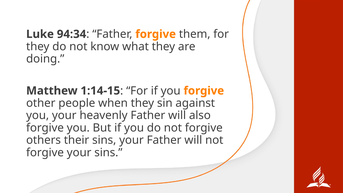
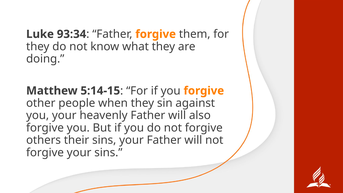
94:34: 94:34 -> 93:34
1:14-15: 1:14-15 -> 5:14-15
